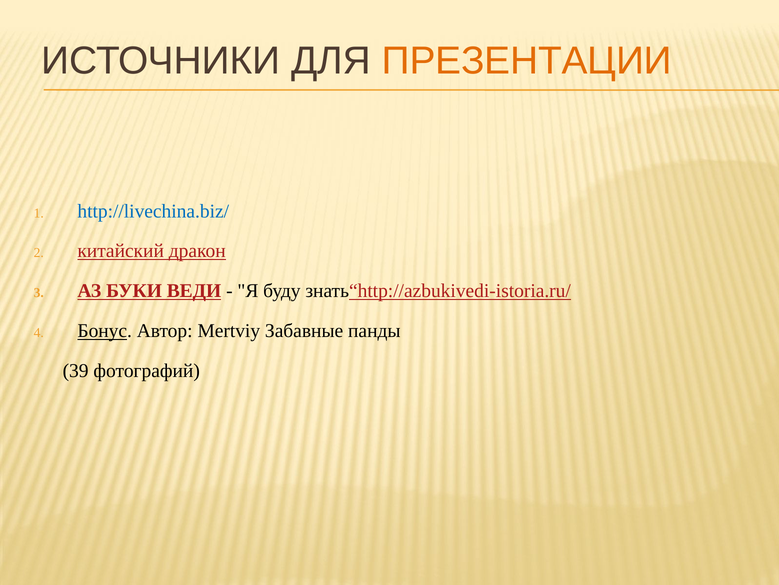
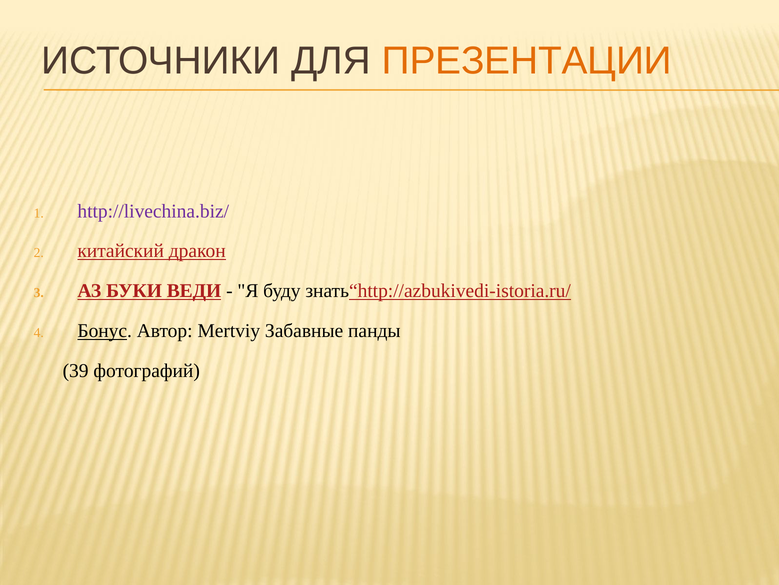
http://livechina.biz/ colour: blue -> purple
